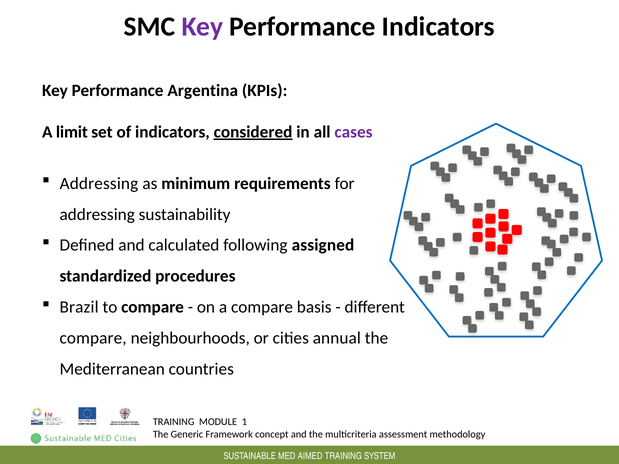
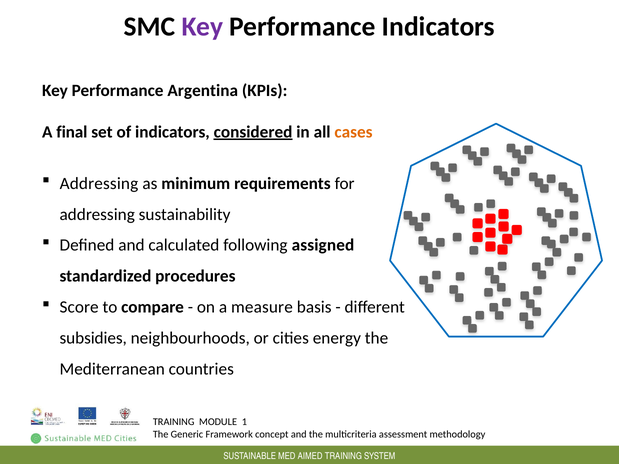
limit: limit -> final
cases colour: purple -> orange
Brazil: Brazil -> Score
a compare: compare -> measure
compare at (93, 338): compare -> subsidies
annual: annual -> energy
